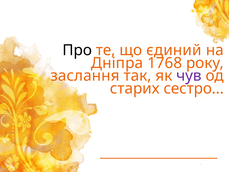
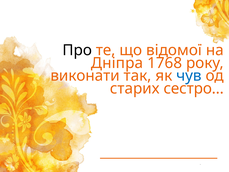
єдиний: єдиний -> відомої
заслання: заслання -> виконати
чув colour: purple -> blue
